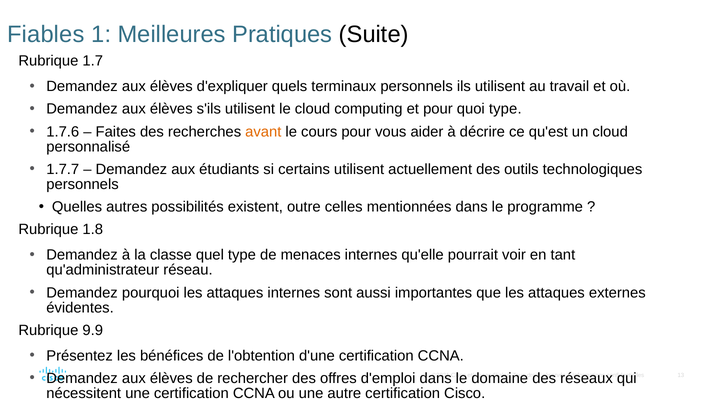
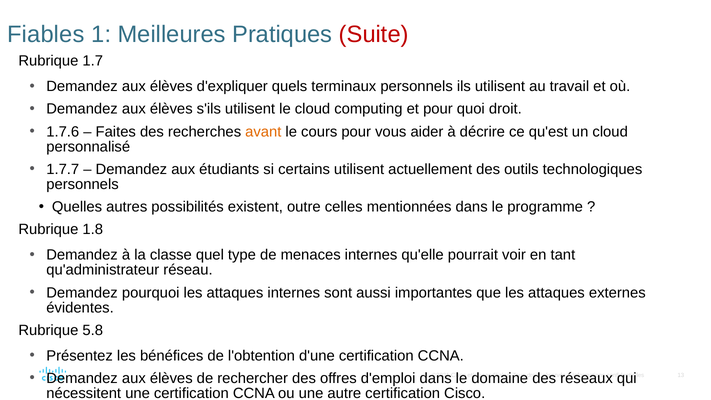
Suite colour: black -> red
quoi type: type -> droit
9.9: 9.9 -> 5.8
